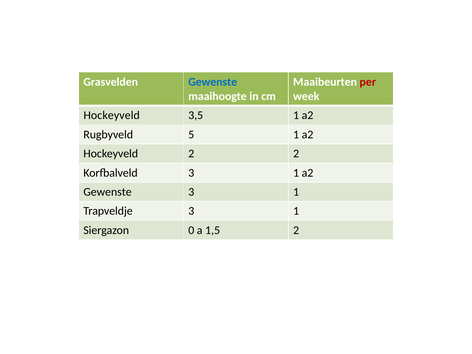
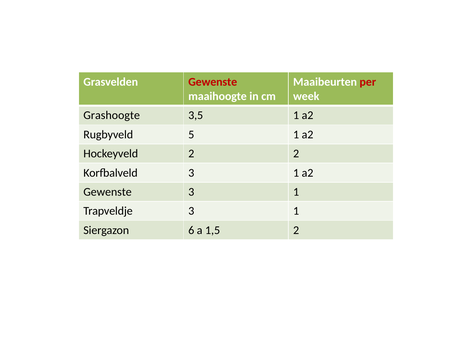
Gewenste at (213, 82) colour: blue -> red
Hockeyveld at (112, 115): Hockeyveld -> Grashoogte
0: 0 -> 6
